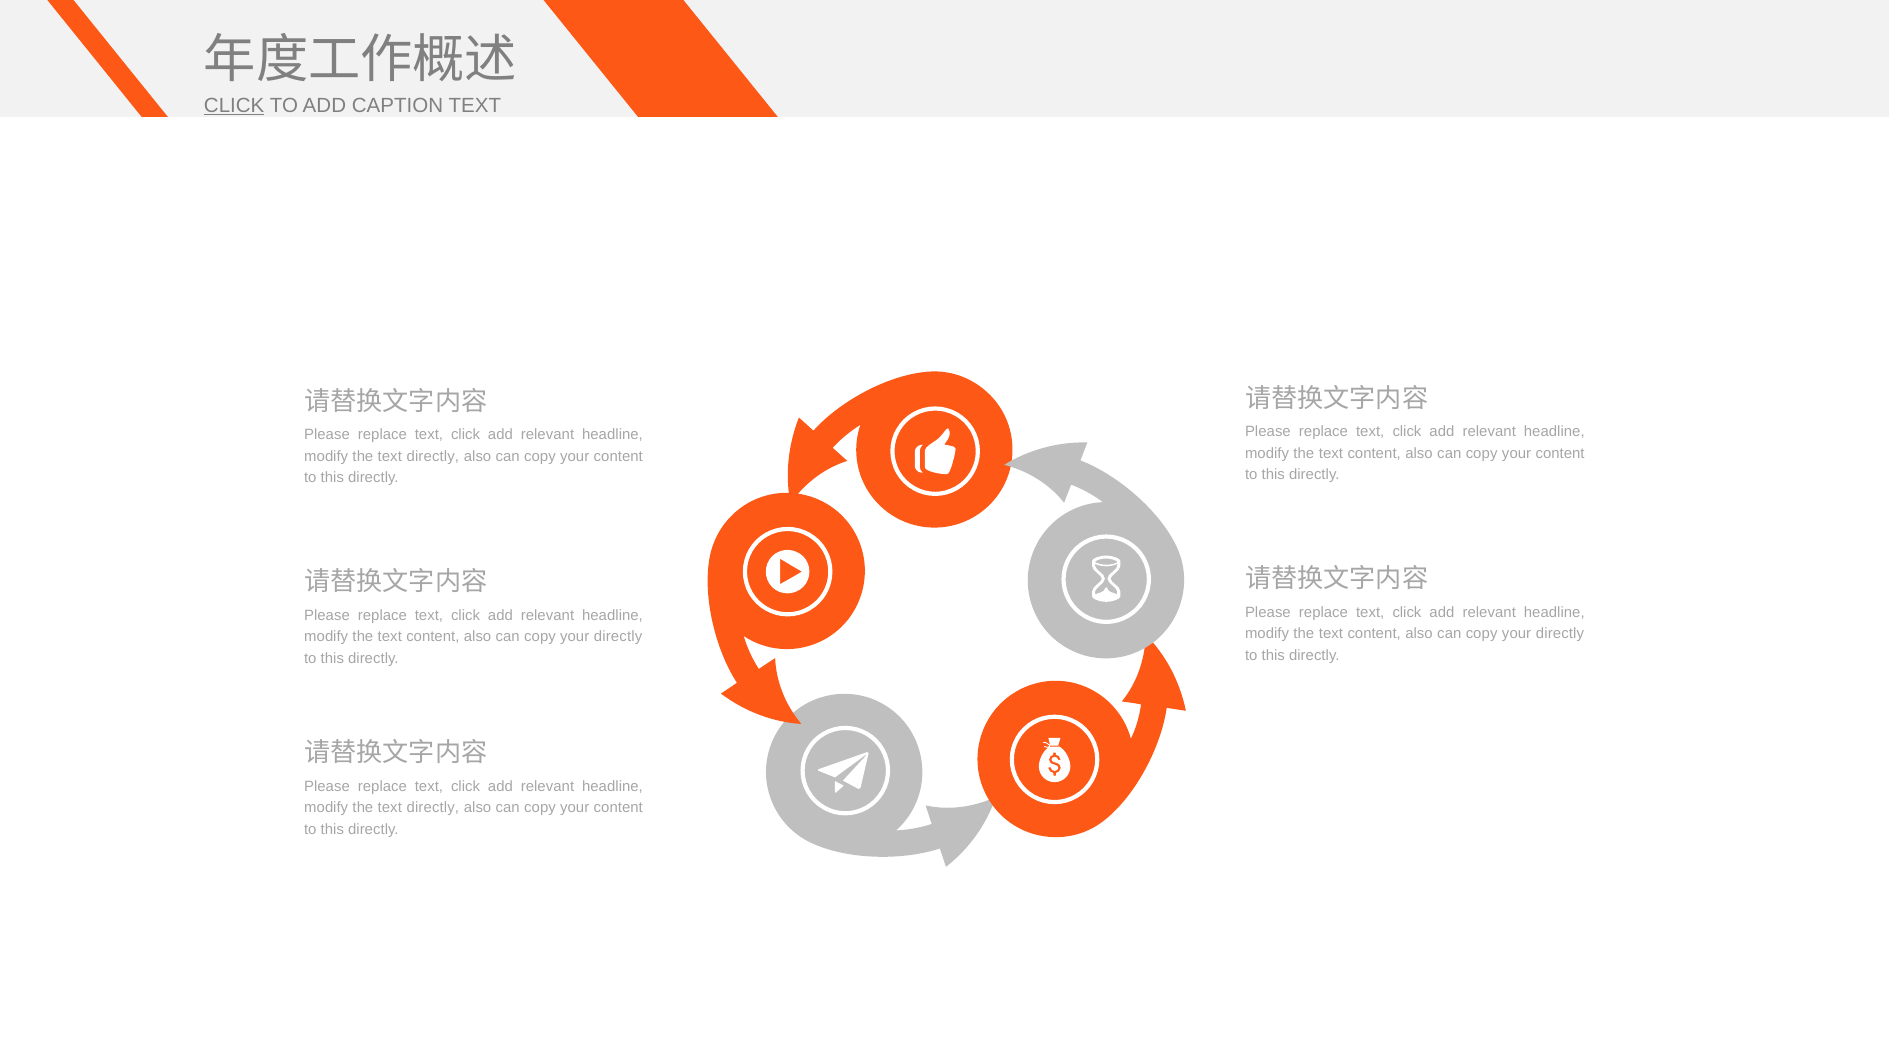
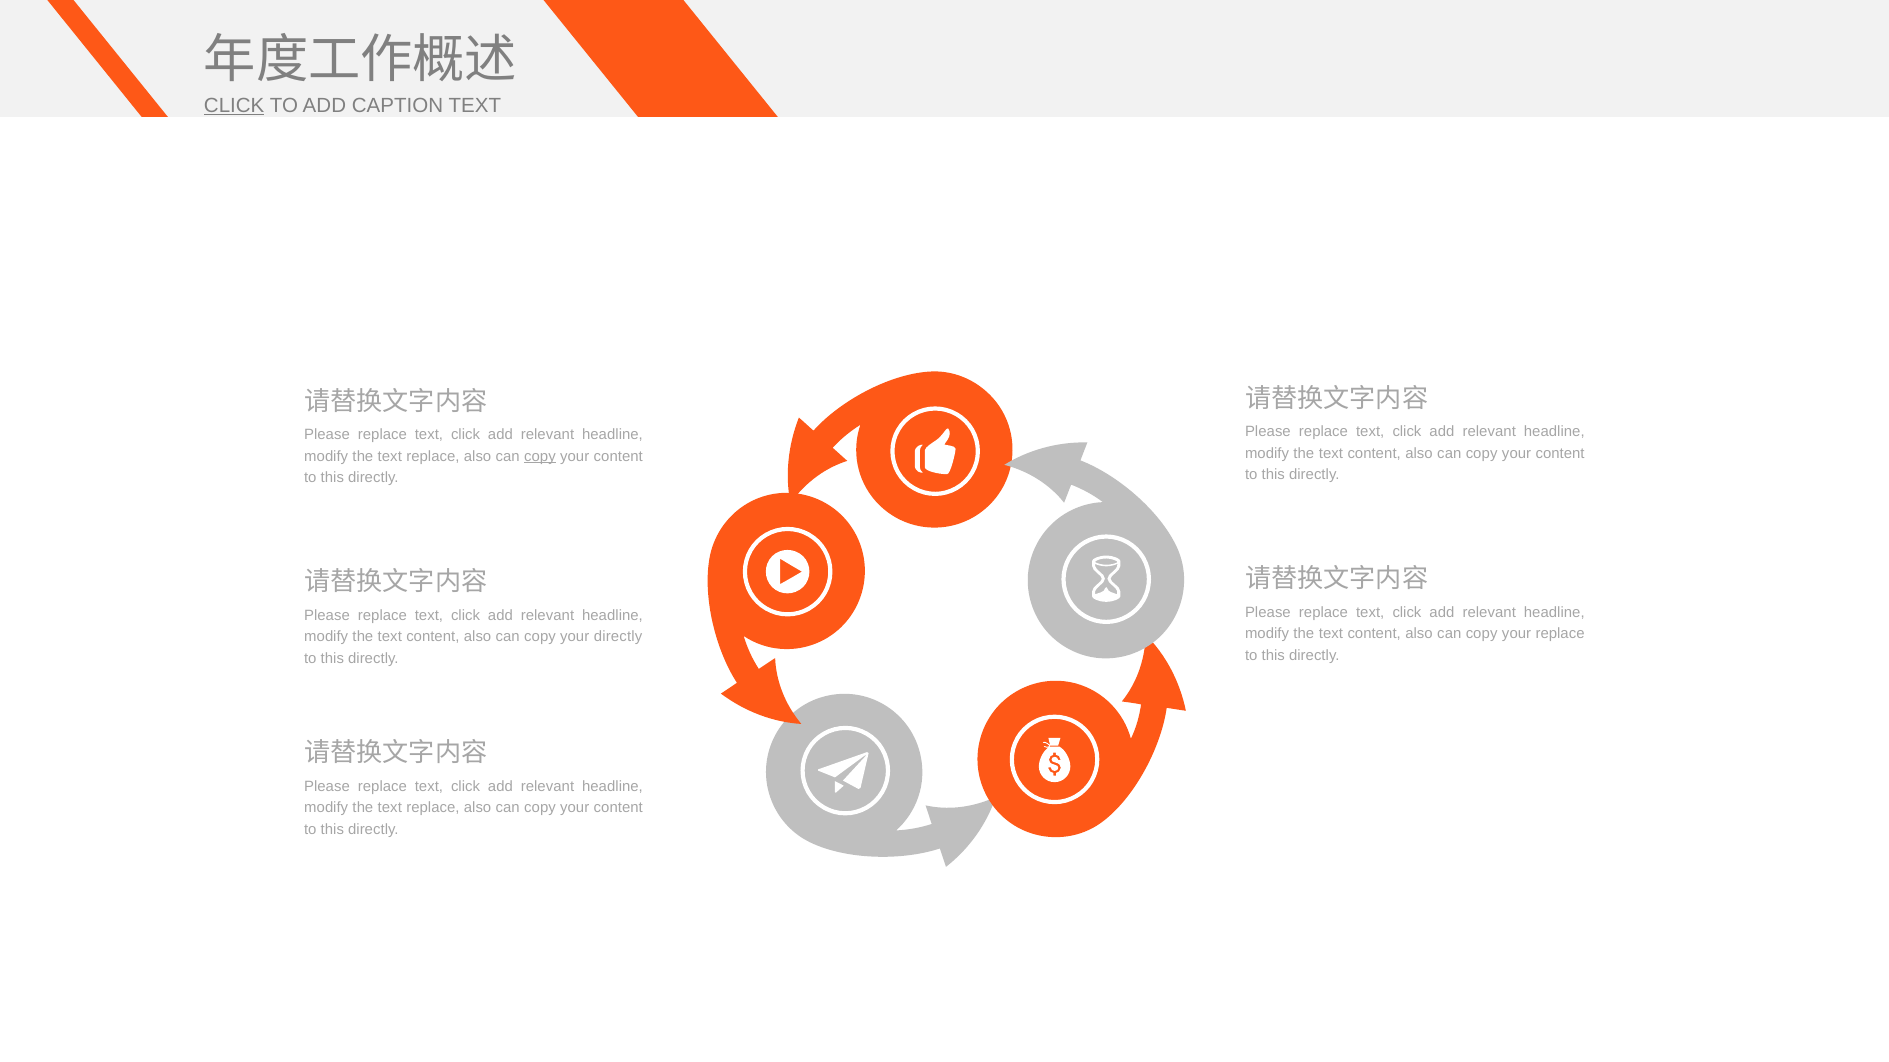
directly at (433, 457): directly -> replace
copy at (540, 457) underline: none -> present
directly at (1560, 634): directly -> replace
directly at (433, 808): directly -> replace
